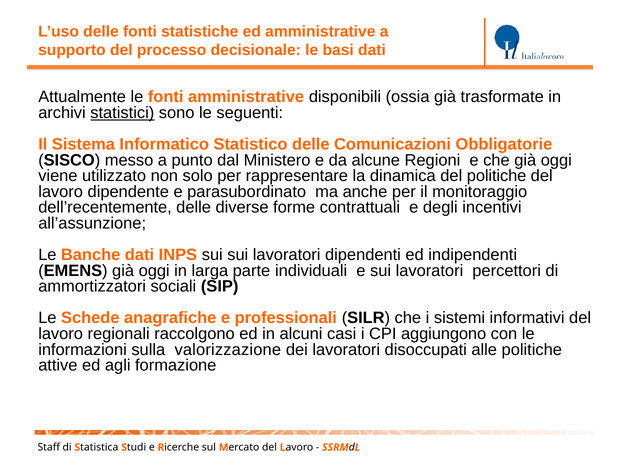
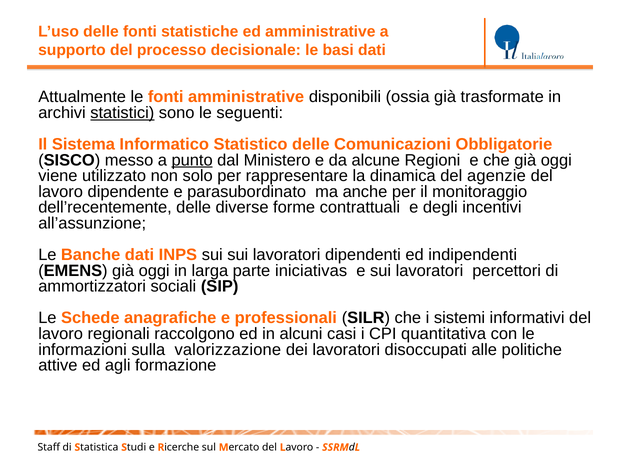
punto underline: none -> present
del politiche: politiche -> agenzie
individuali: individuali -> iniciativas
aggiungono: aggiungono -> quantitativa
